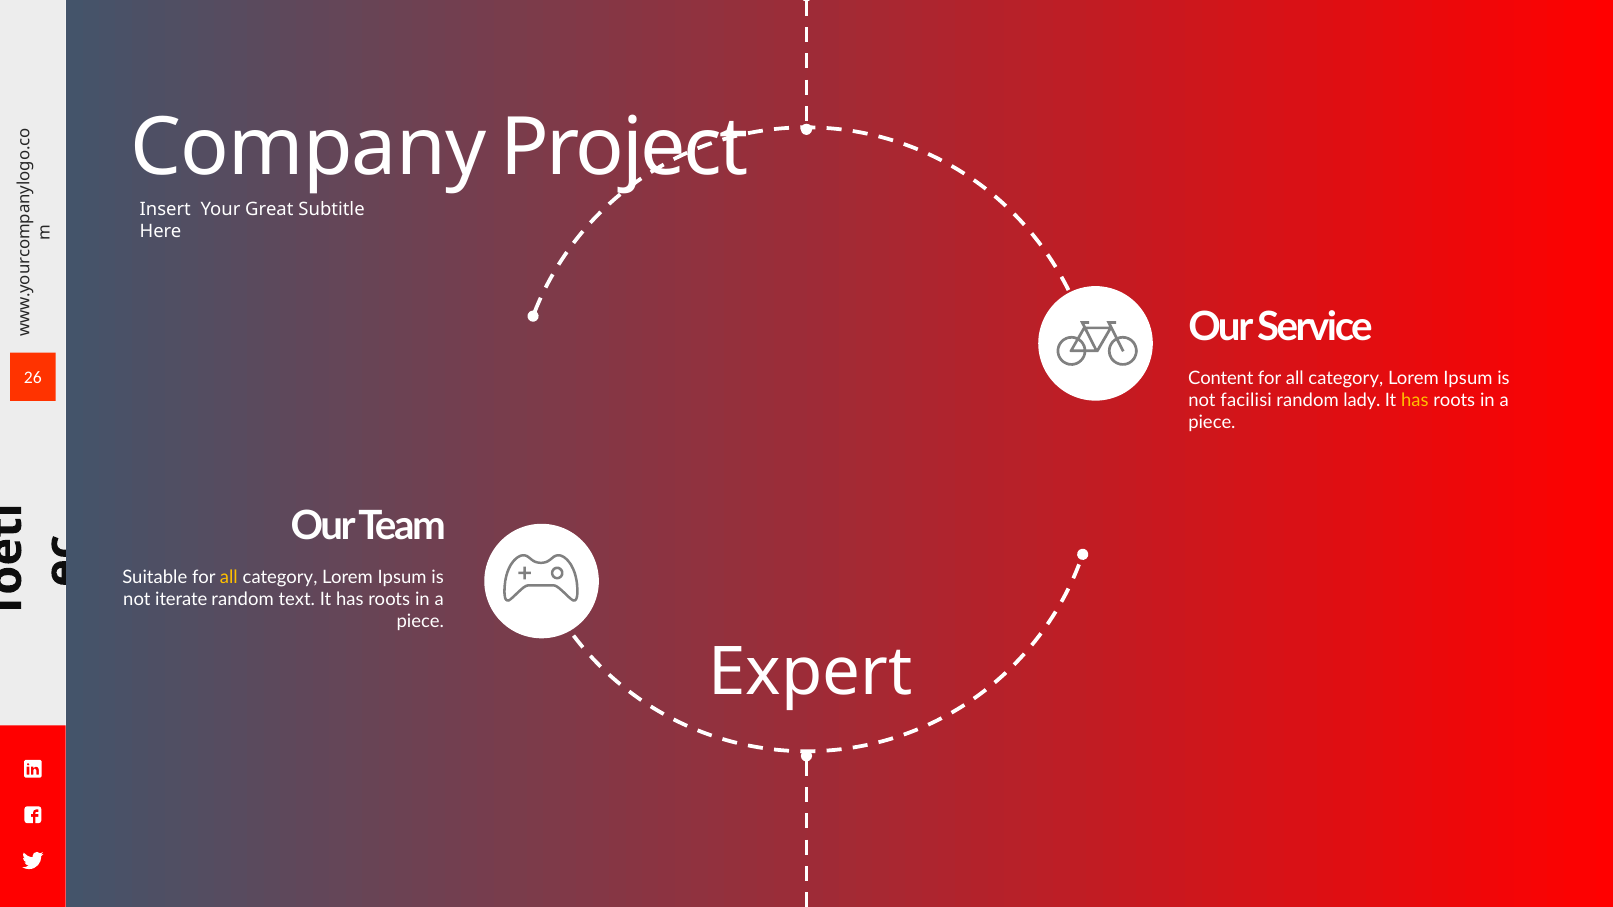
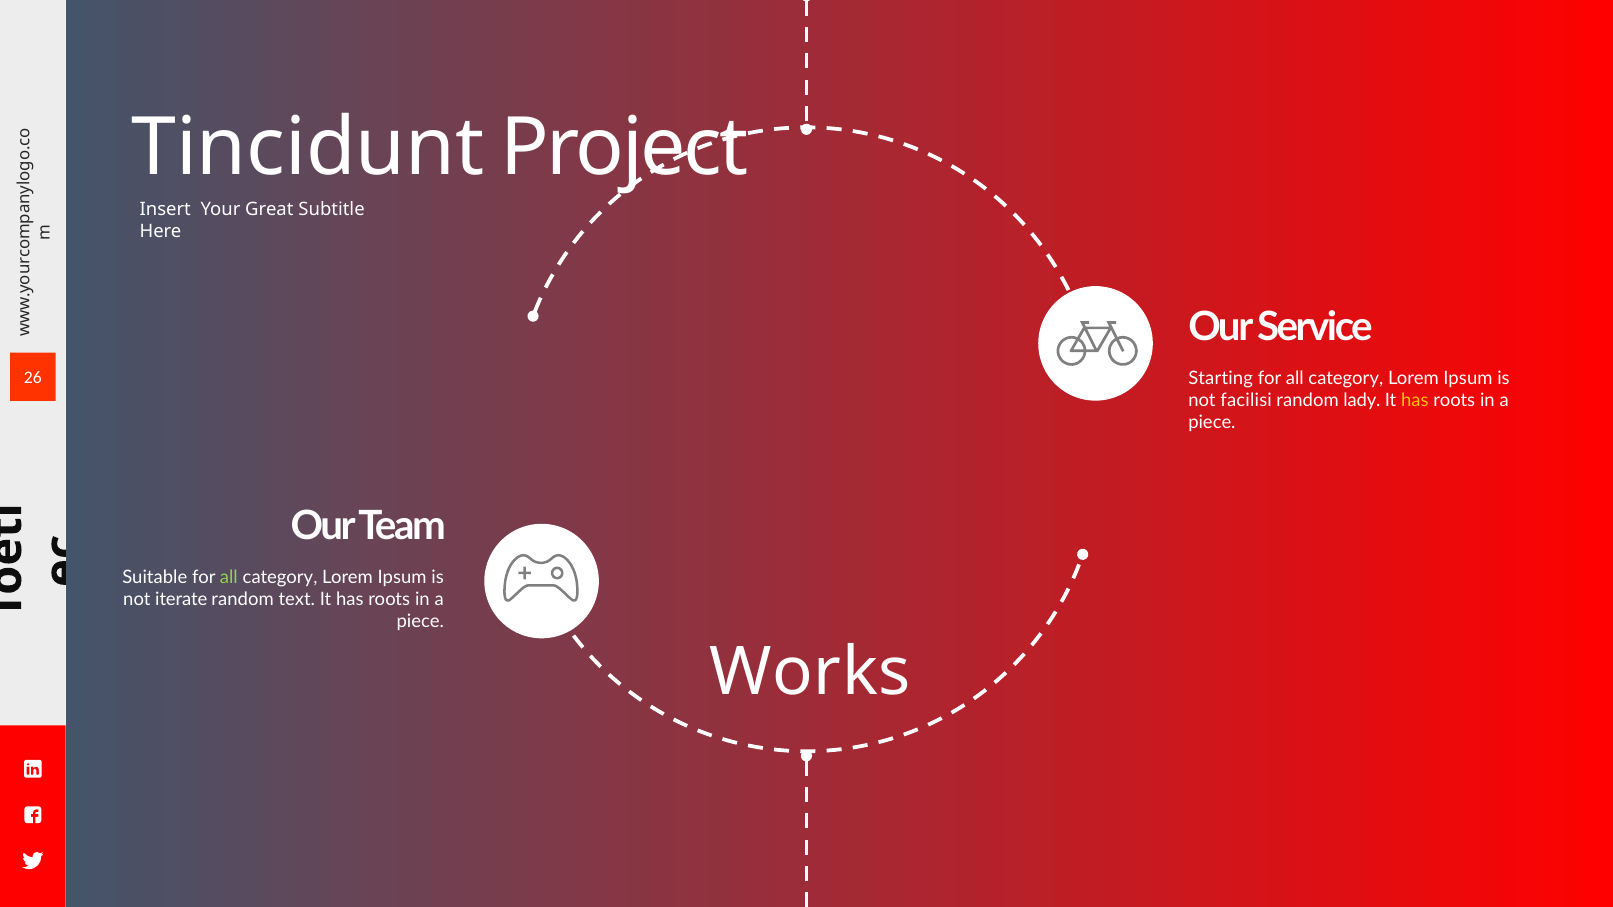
Company: Company -> Tincidunt
Content: Content -> Starting
all at (229, 578) colour: yellow -> light green
Expert: Expert -> Works
